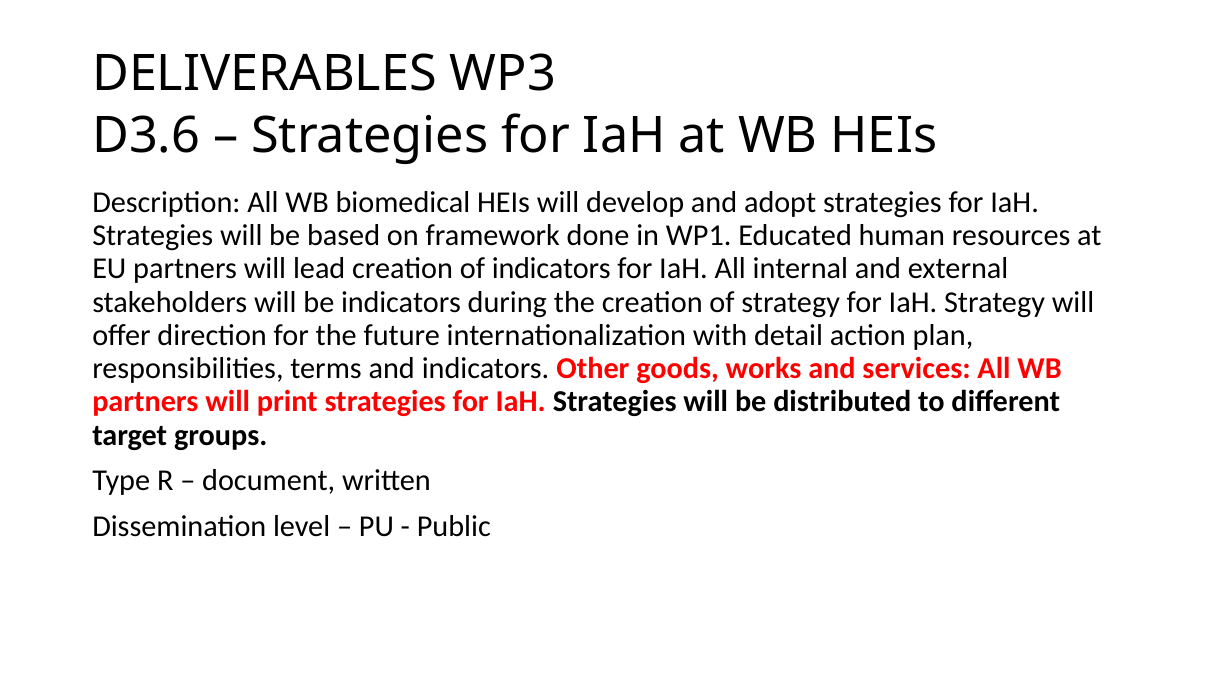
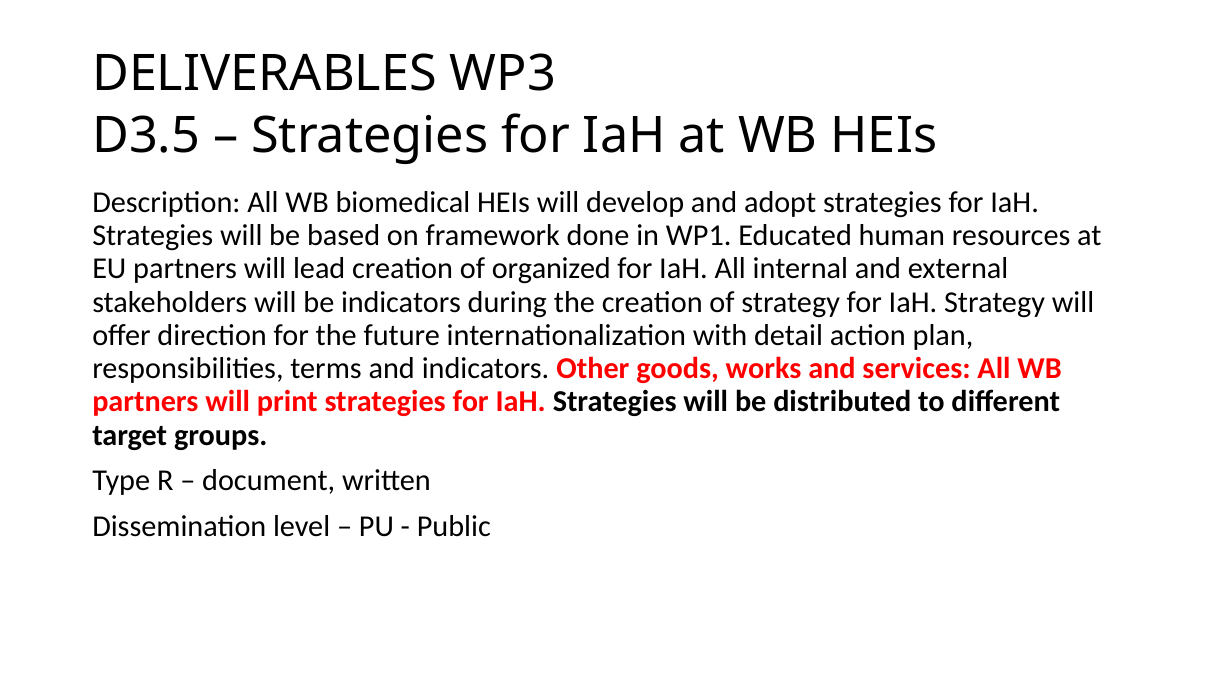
D3.6: D3.6 -> D3.5
of indicators: indicators -> organized
